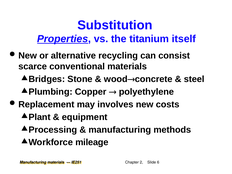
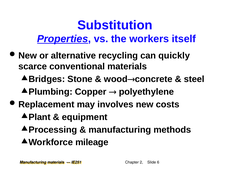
titanium: titanium -> workers
consist: consist -> quickly
